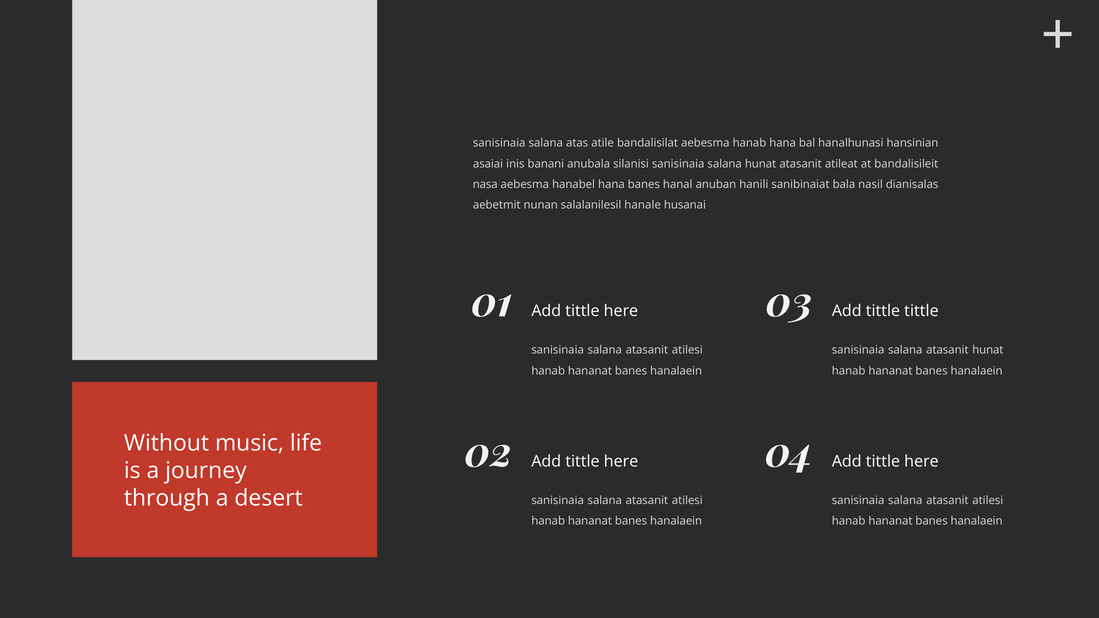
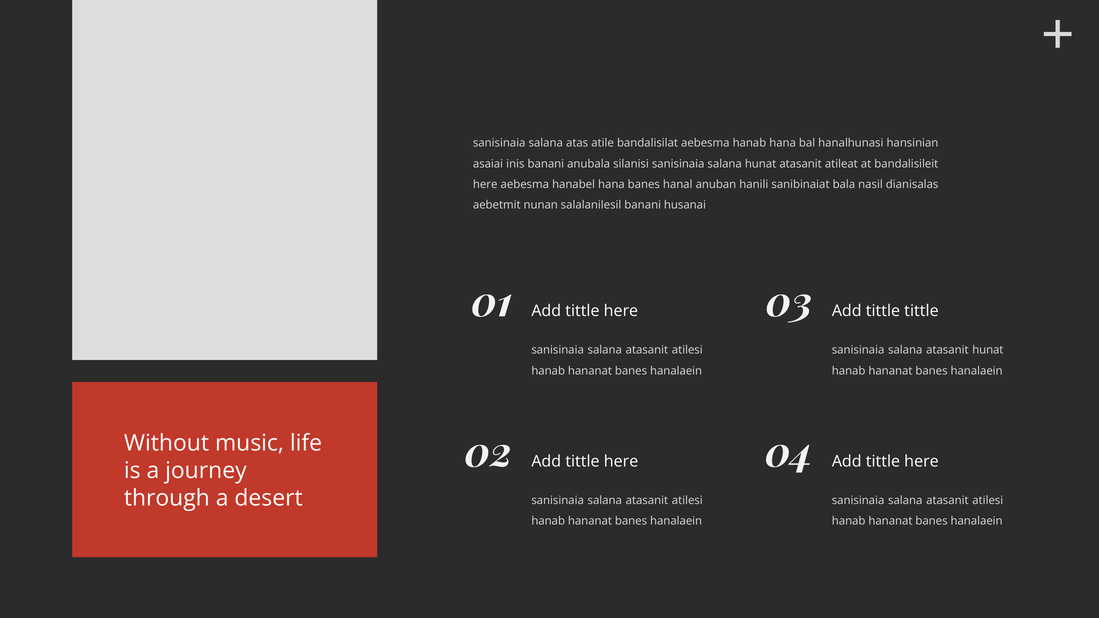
nasa at (485, 184): nasa -> here
salalanilesil hanale: hanale -> banani
